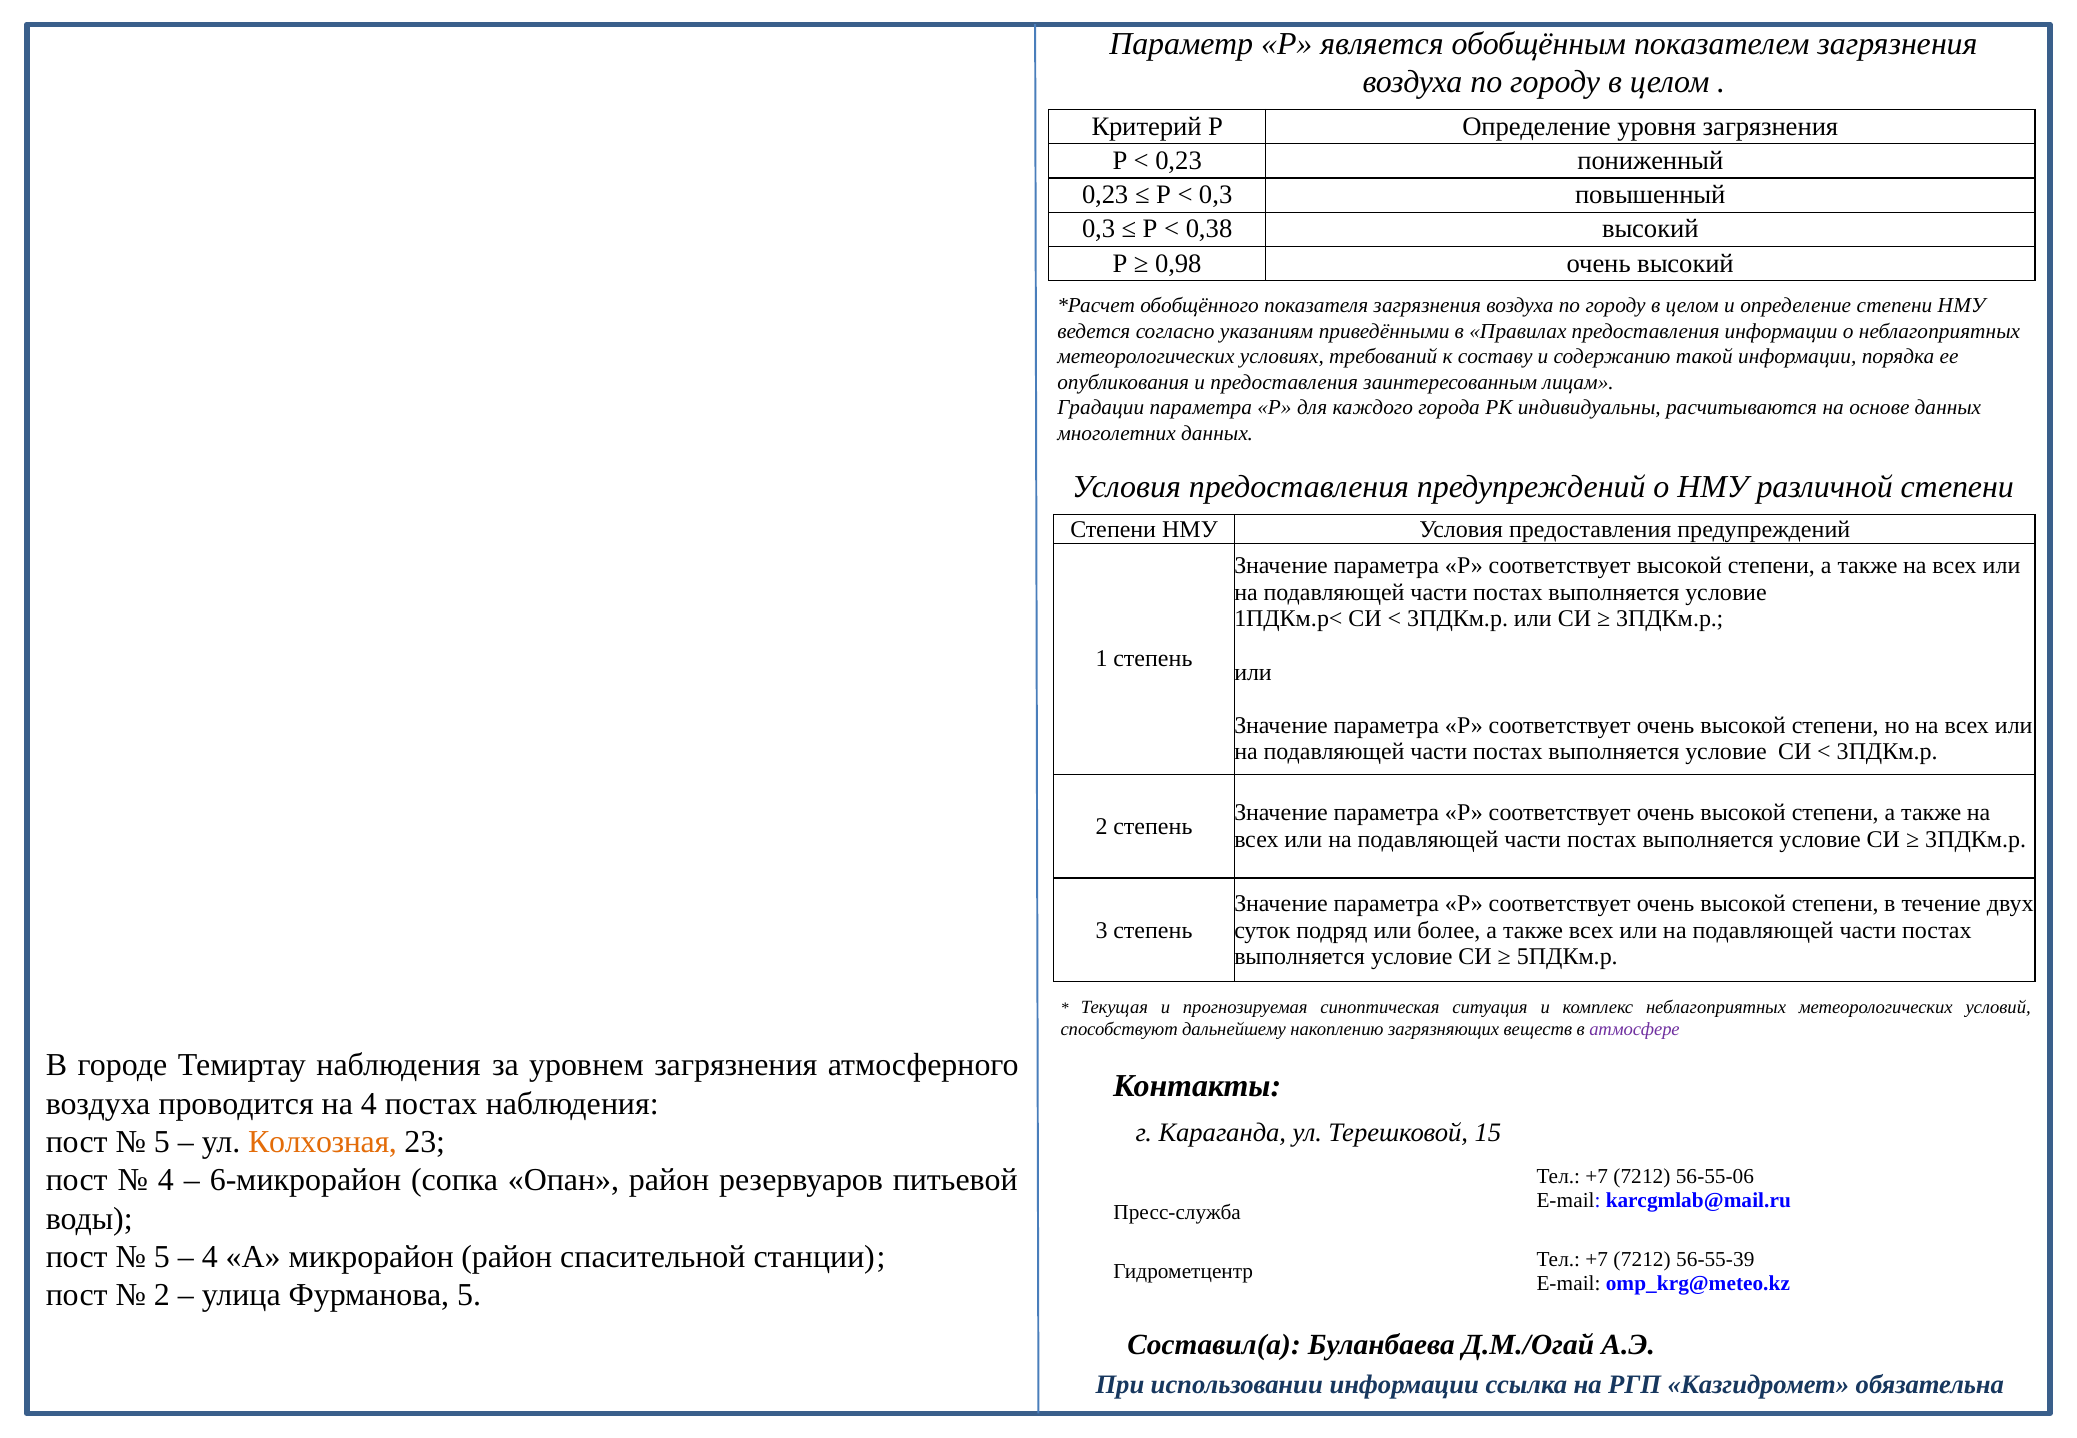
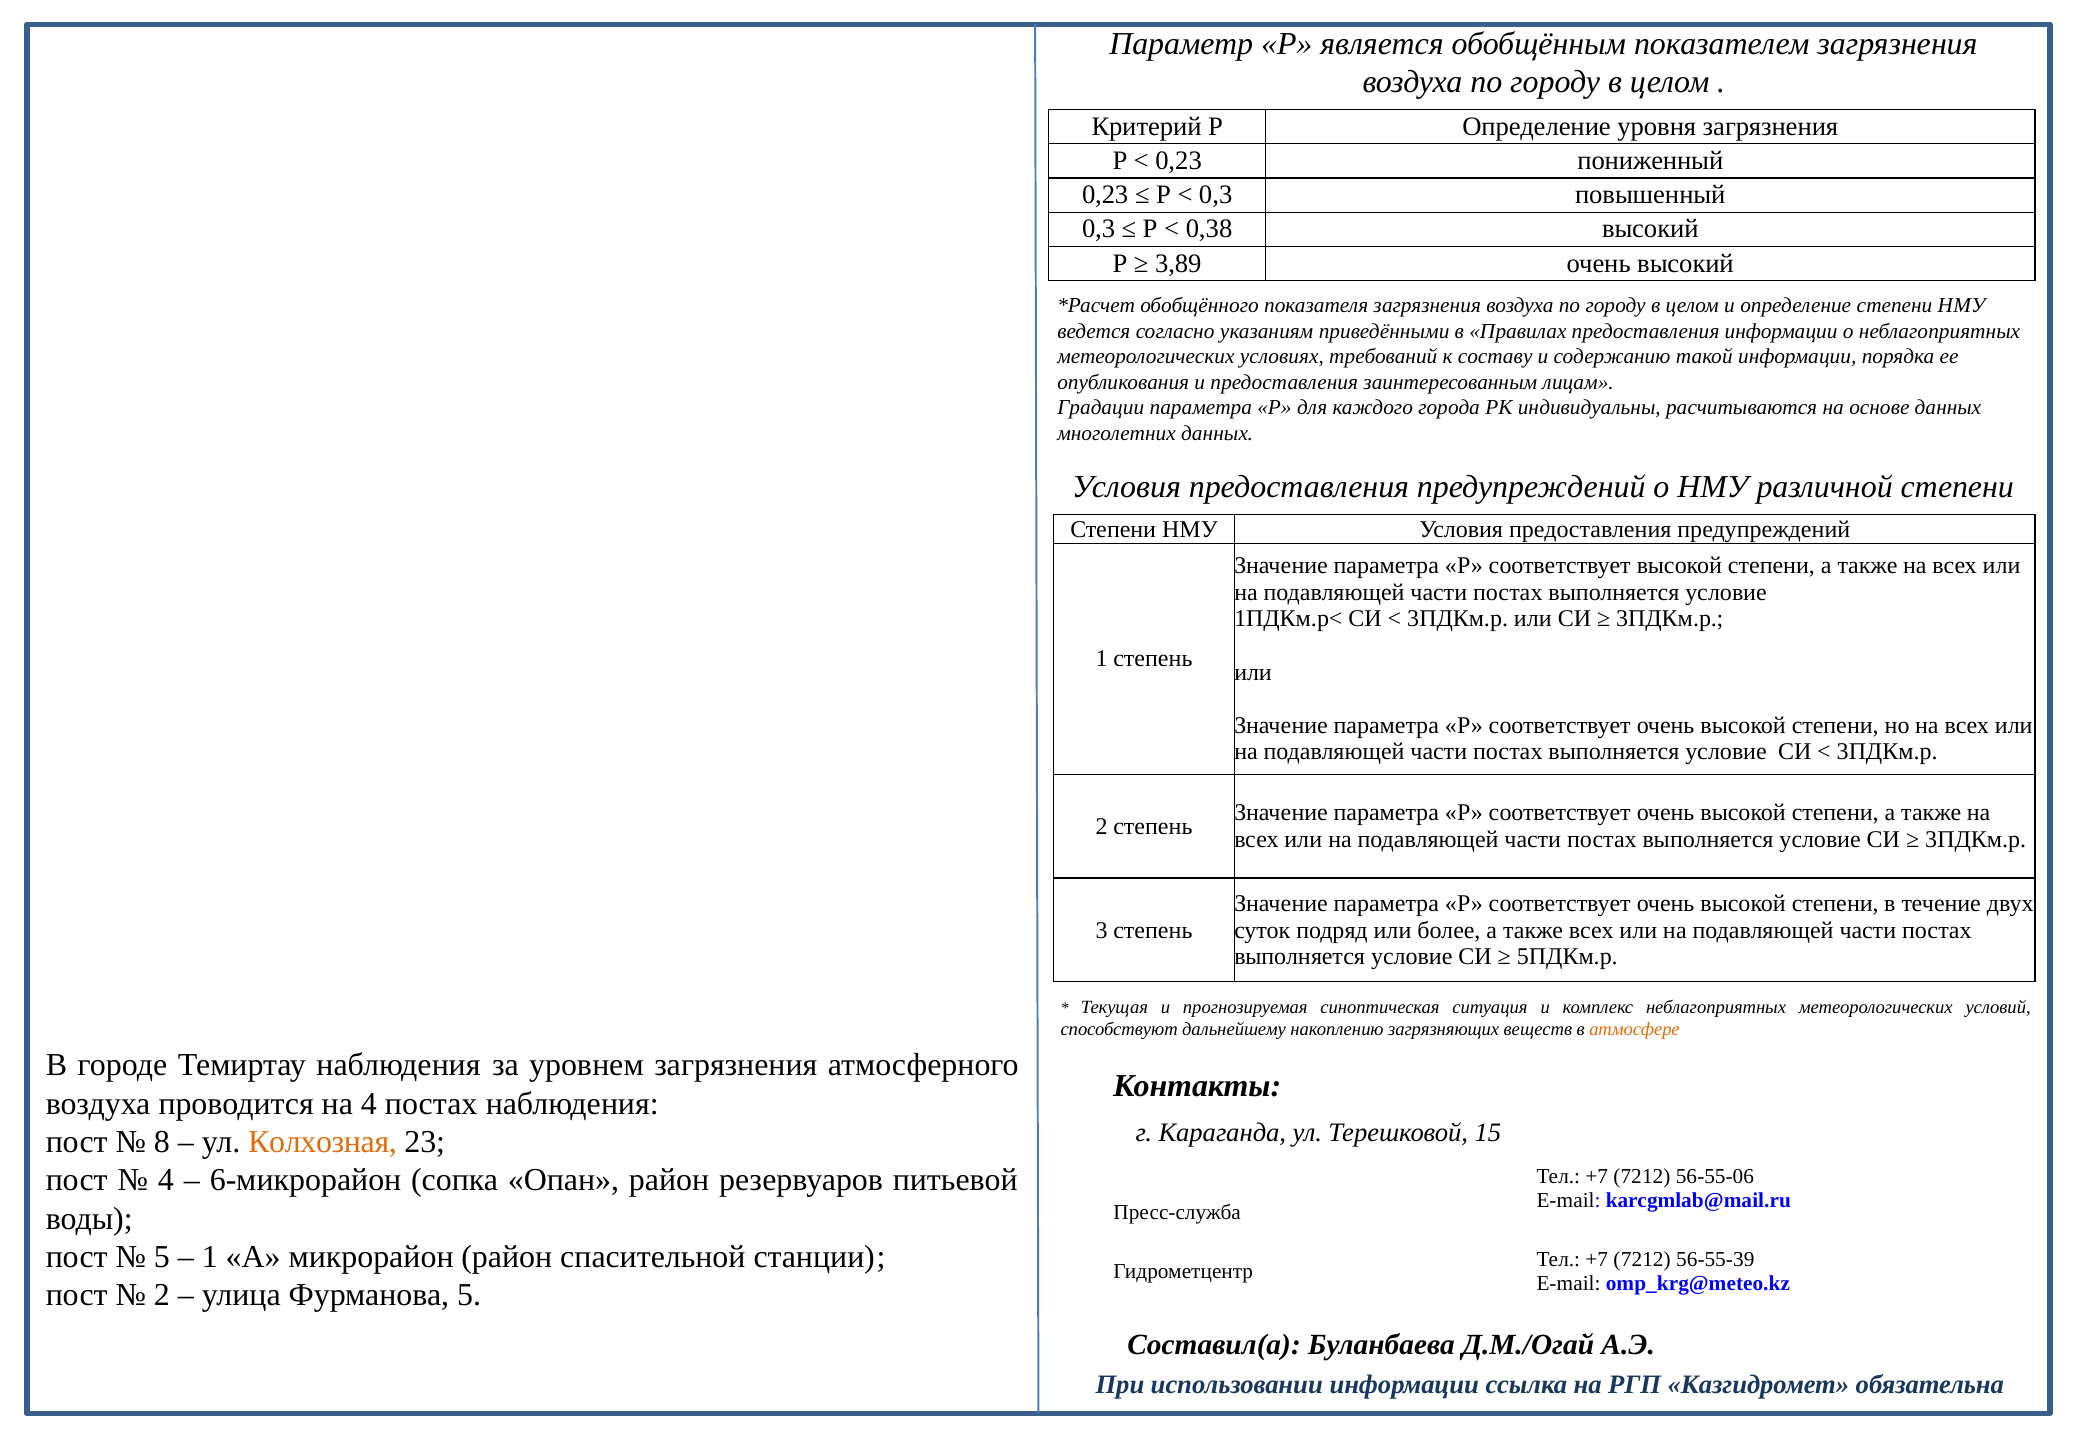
0,98: 0,98 -> 3,89
атмосфере colour: purple -> orange
5 at (162, 1142): 5 -> 8
4 at (210, 1257): 4 -> 1
